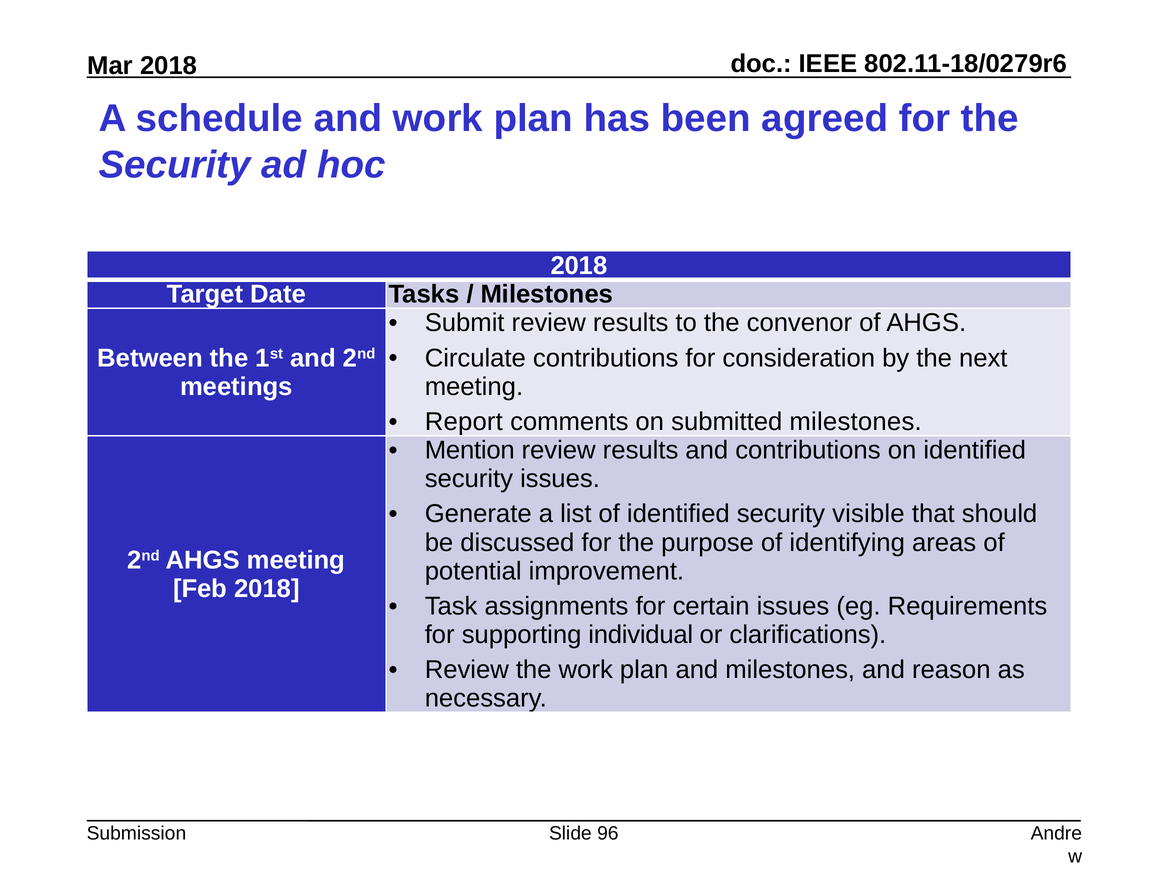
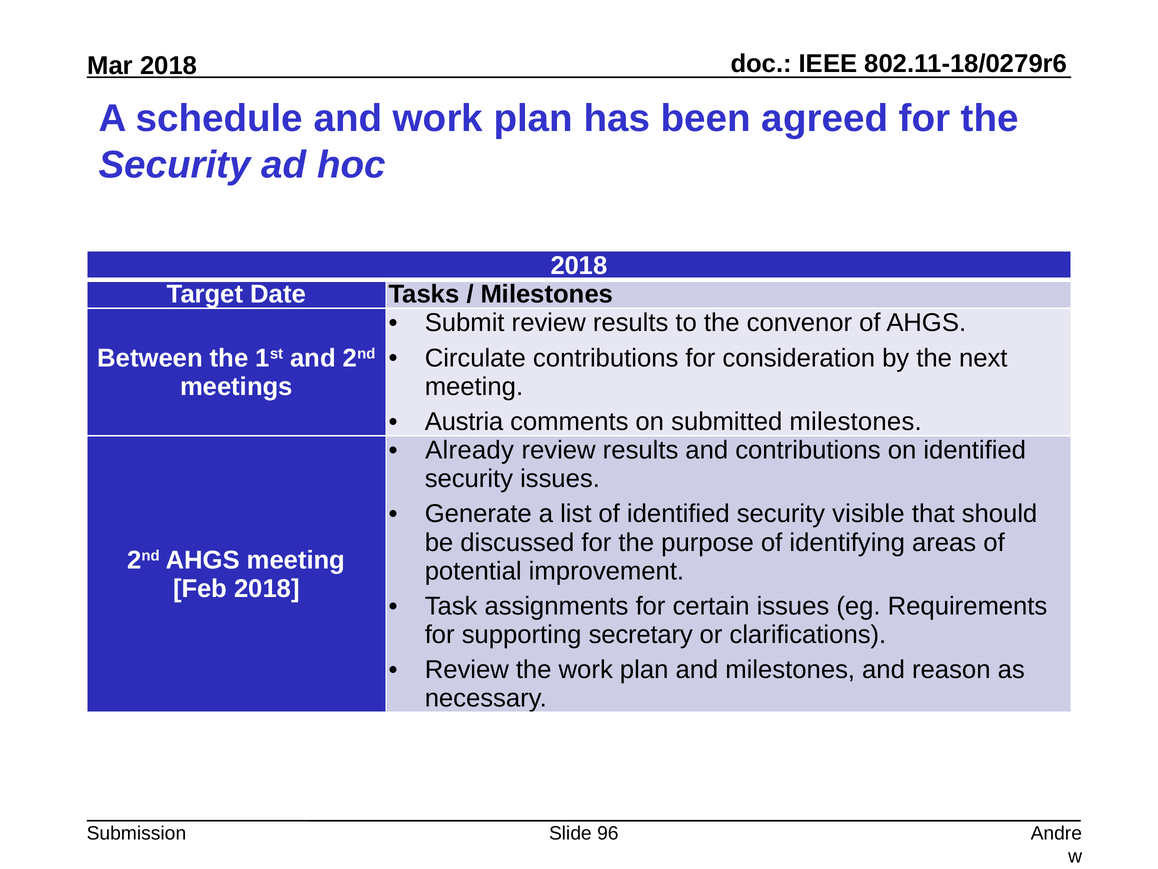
Report: Report -> Austria
Mention: Mention -> Already
individual: individual -> secretary
